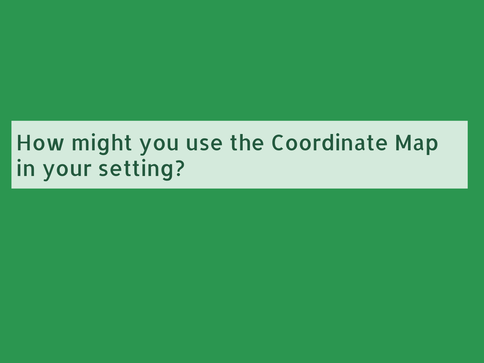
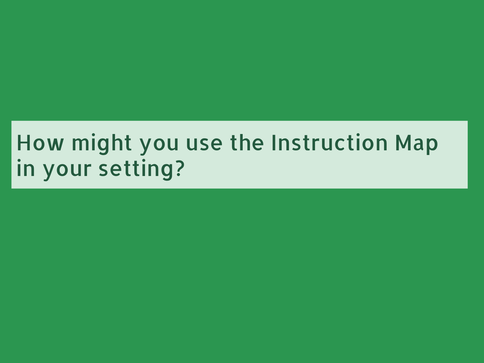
Coordinate: Coordinate -> Instruction
